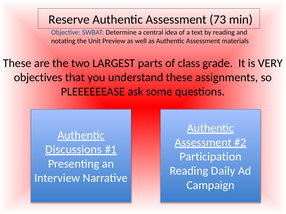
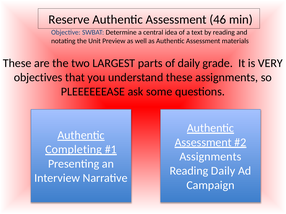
73: 73 -> 46
of class: class -> daily
Discussions: Discussions -> Completing
Participation at (210, 157): Participation -> Assignments
